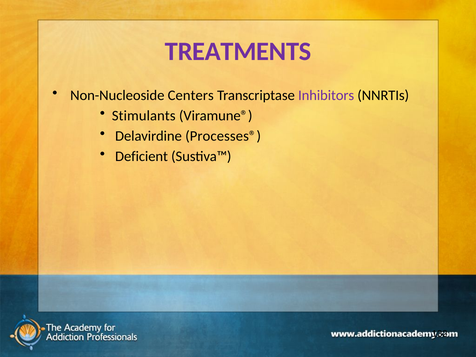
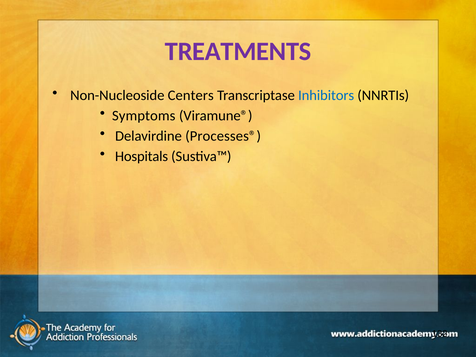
Inhibitors colour: purple -> blue
Stimulants: Stimulants -> Symptoms
Deficient: Deficient -> Hospitals
